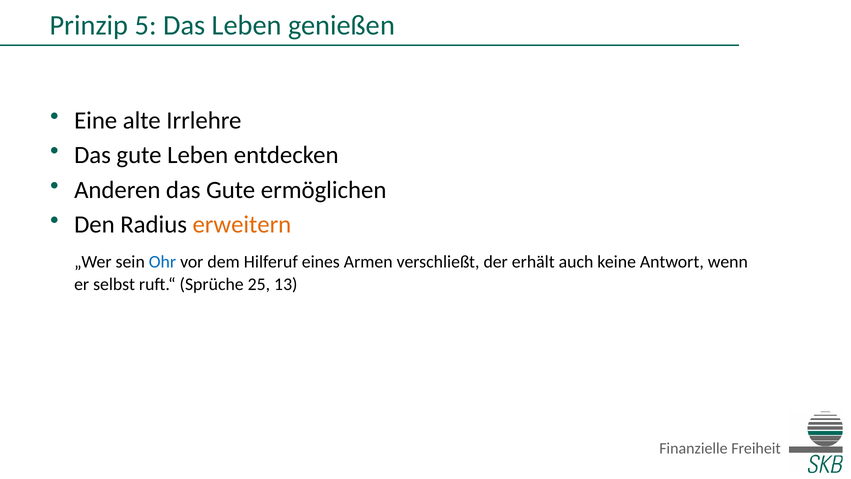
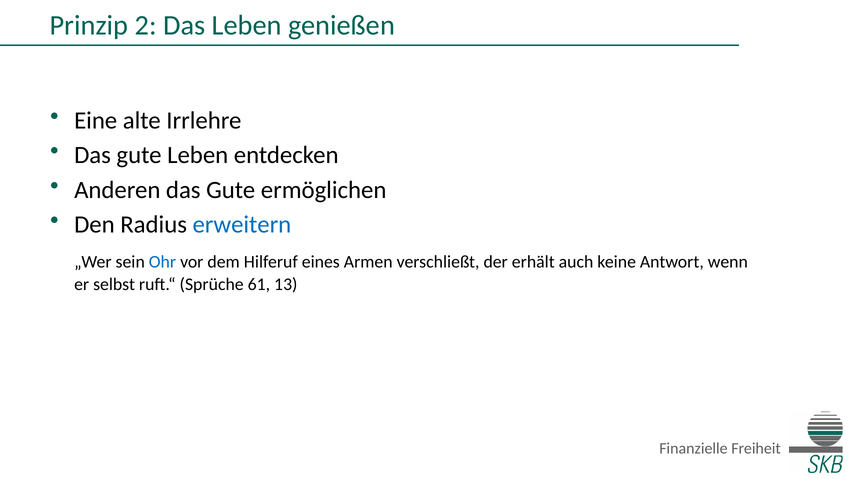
5: 5 -> 2
erweitern colour: orange -> blue
25: 25 -> 61
